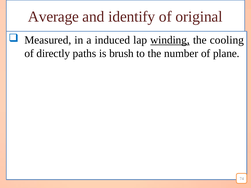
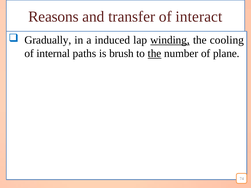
Average: Average -> Reasons
identify: identify -> transfer
original: original -> interact
Measured: Measured -> Gradually
directly: directly -> internal
the at (155, 54) underline: none -> present
